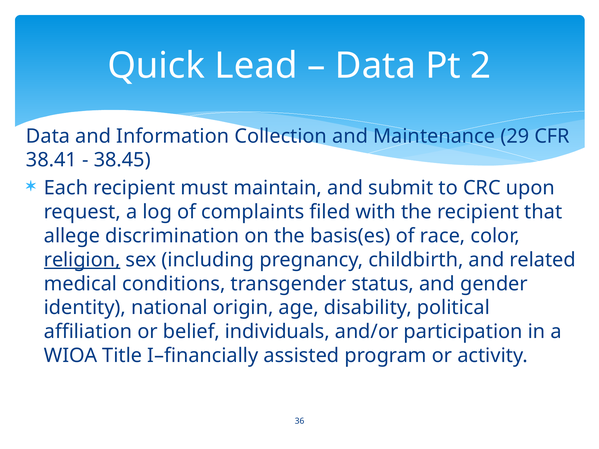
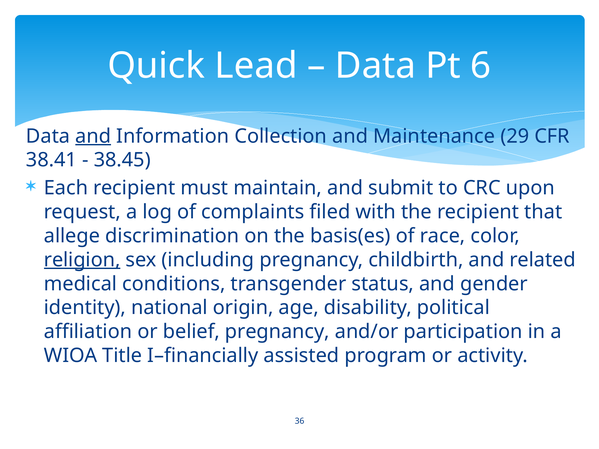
2: 2 -> 6
and at (93, 136) underline: none -> present
belief individuals: individuals -> pregnancy
